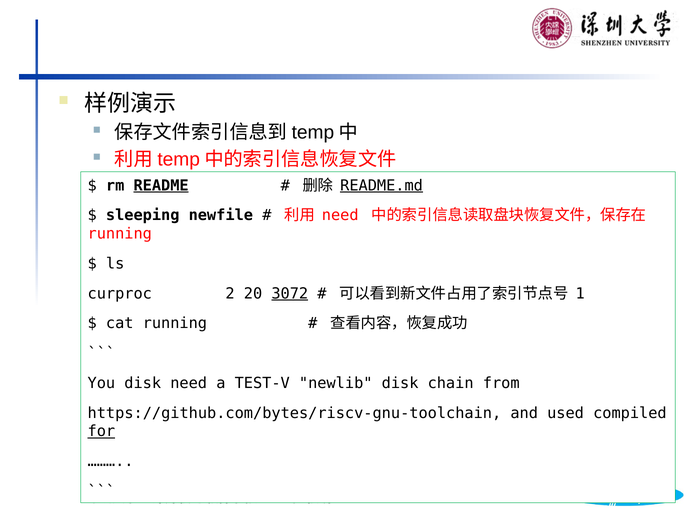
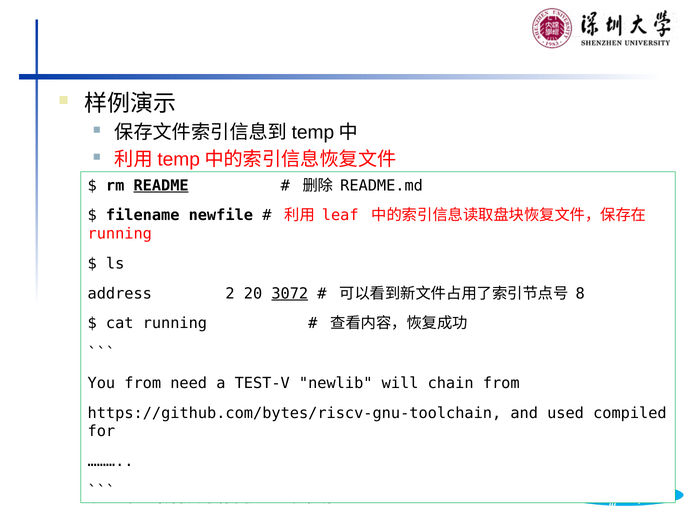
README.md underline: present -> none
sleeping: sleeping -> filename
need at (340, 215): need -> leaf
curproc: curproc -> address
1: 1 -> 8
You disk: disk -> from
newlib disk: disk -> will
for underline: present -> none
